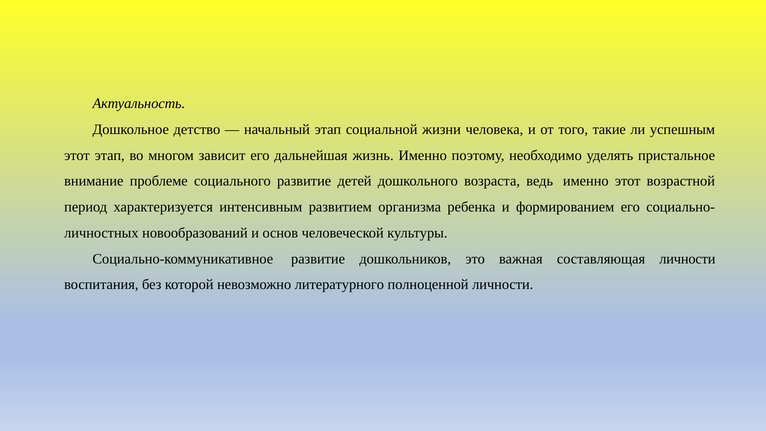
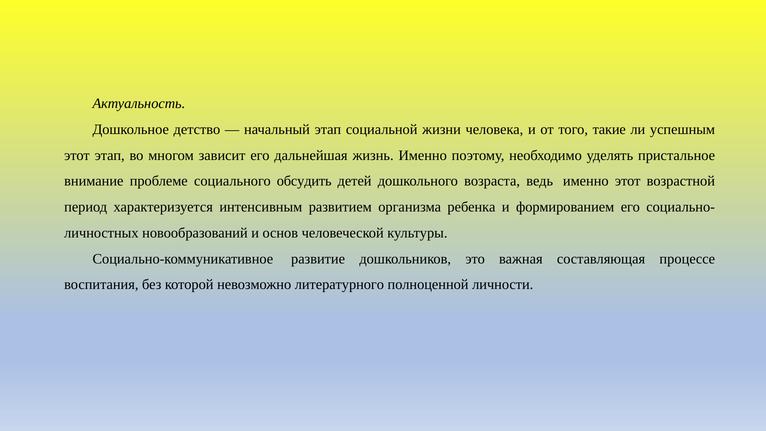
социального развитие: развитие -> обсудить
составляющая личности: личности -> процессе
